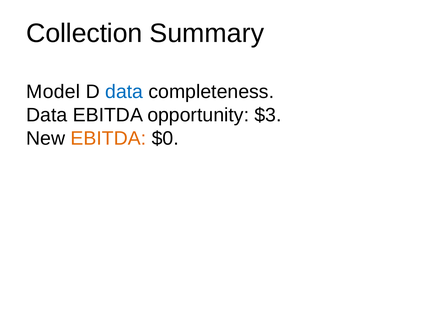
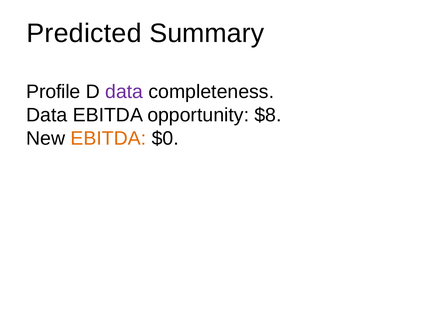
Collection: Collection -> Predicted
Model: Model -> Profile
data at (124, 92) colour: blue -> purple
$3: $3 -> $8
